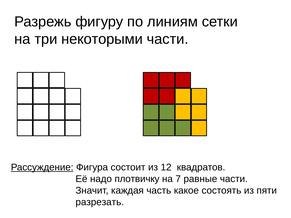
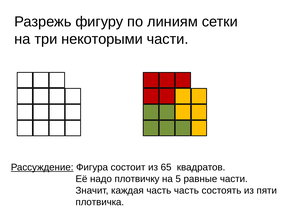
12: 12 -> 65
7: 7 -> 5
часть какое: какое -> часть
разрезать: разрезать -> плотвичка
